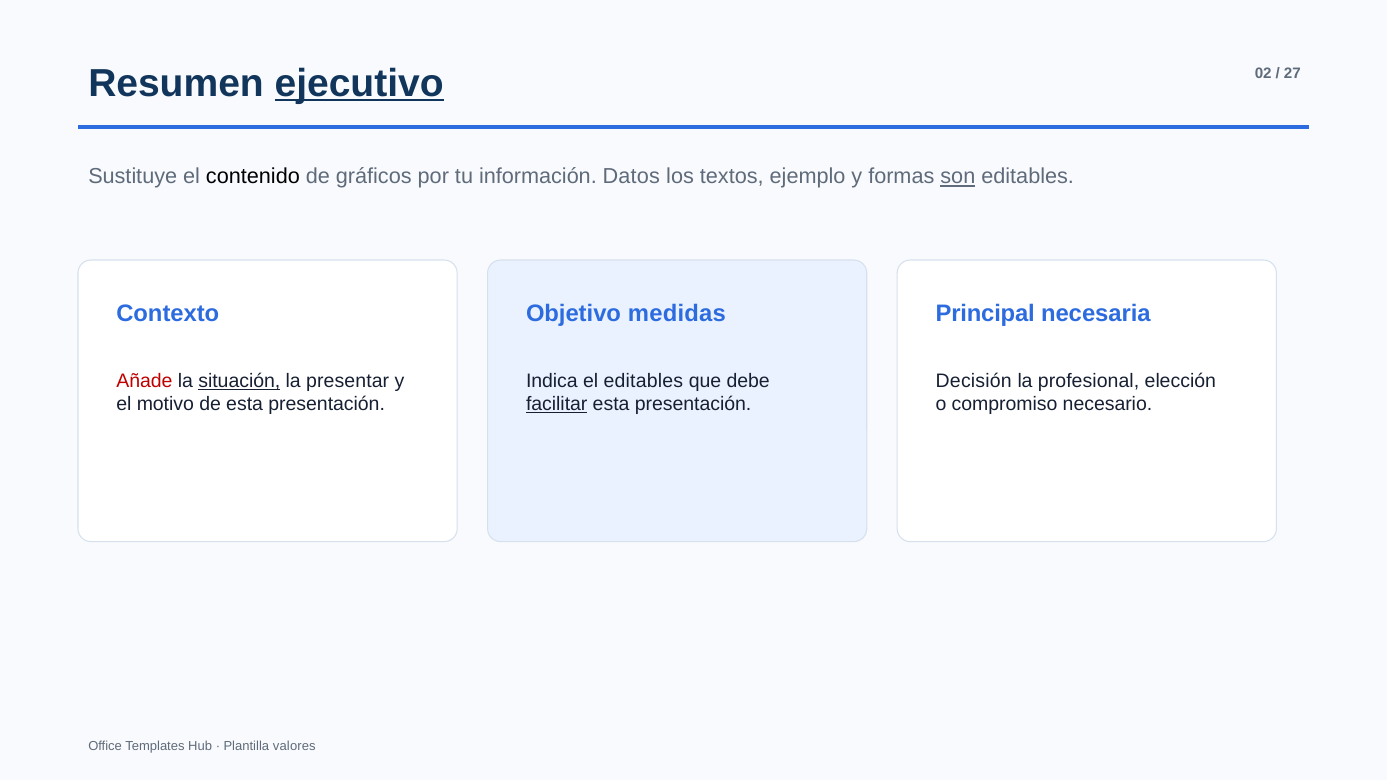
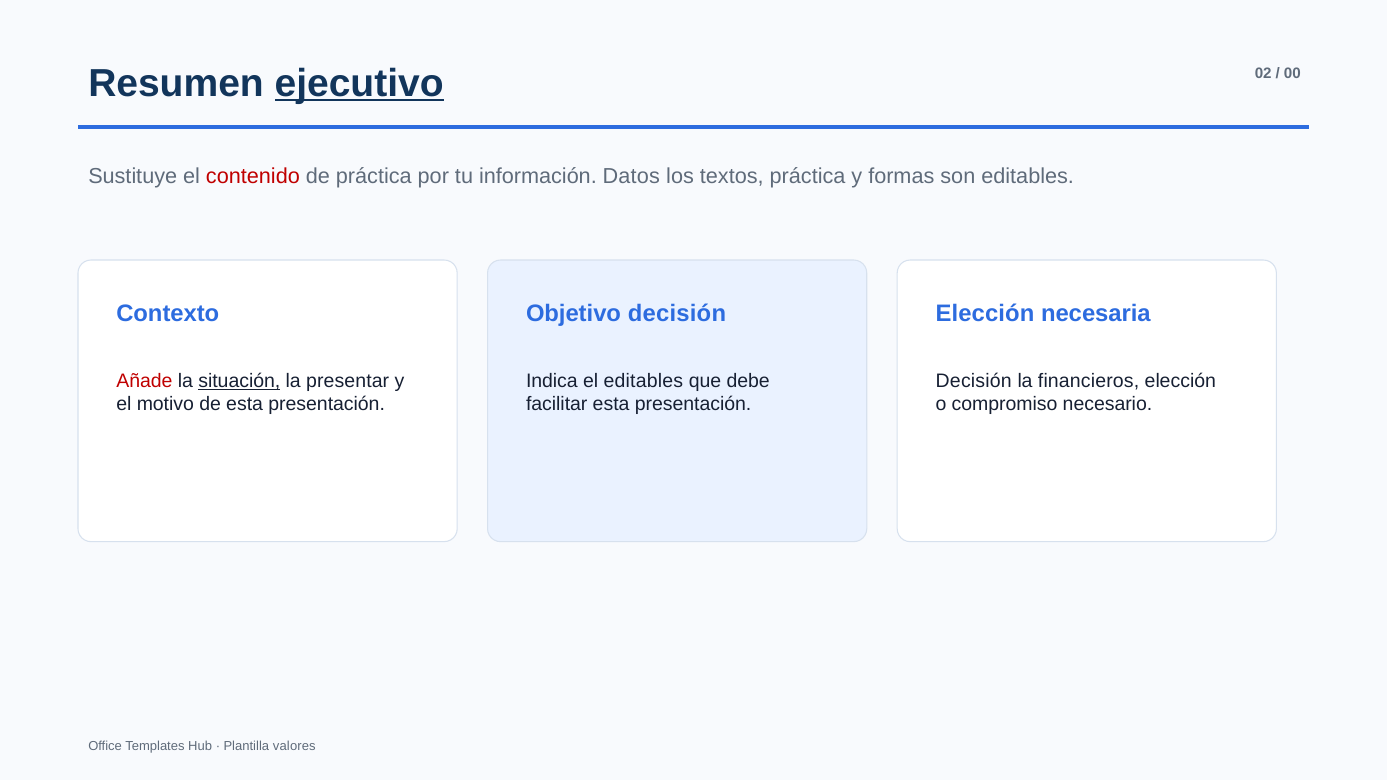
27: 27 -> 00
contenido colour: black -> red
de gráficos: gráficos -> práctica
textos ejemplo: ejemplo -> práctica
son underline: present -> none
Objetivo medidas: medidas -> decisión
Principal at (985, 314): Principal -> Elección
profesional: profesional -> financieros
facilitar underline: present -> none
